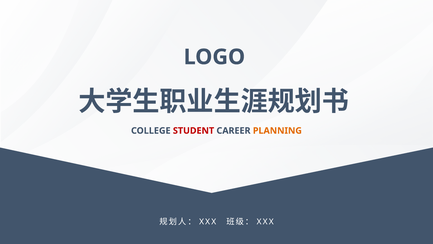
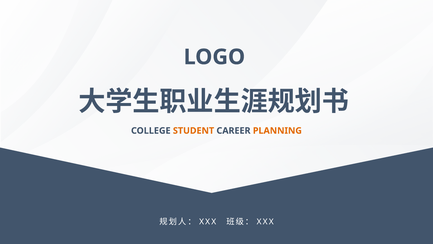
STUDENT colour: red -> orange
